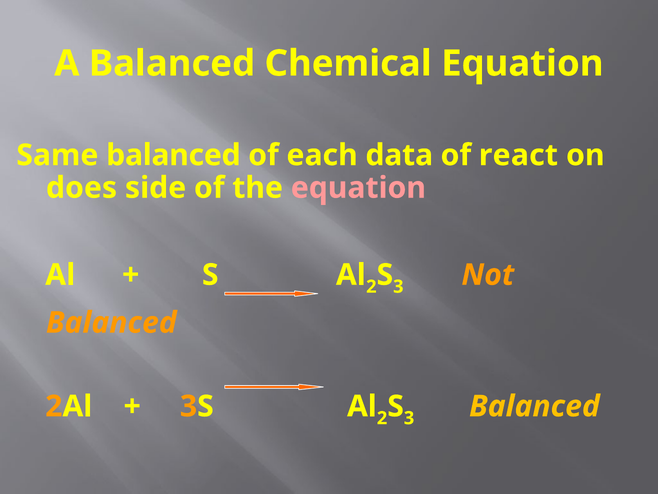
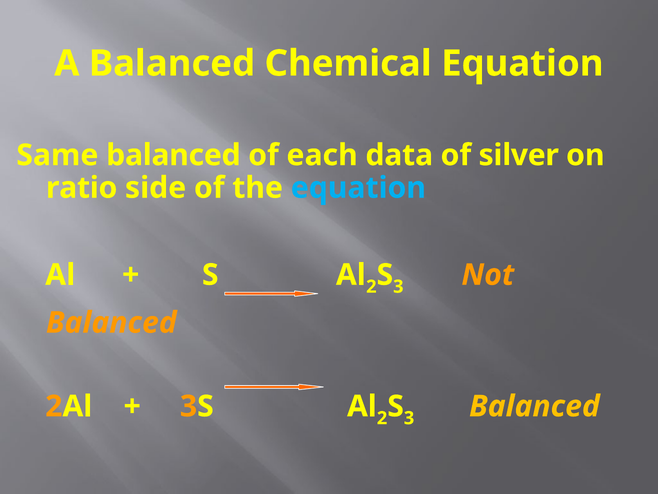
react: react -> silver
does: does -> ratio
equation at (358, 188) colour: pink -> light blue
